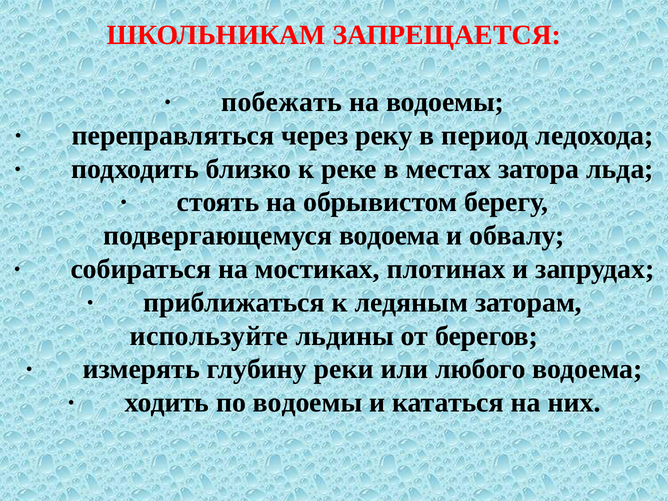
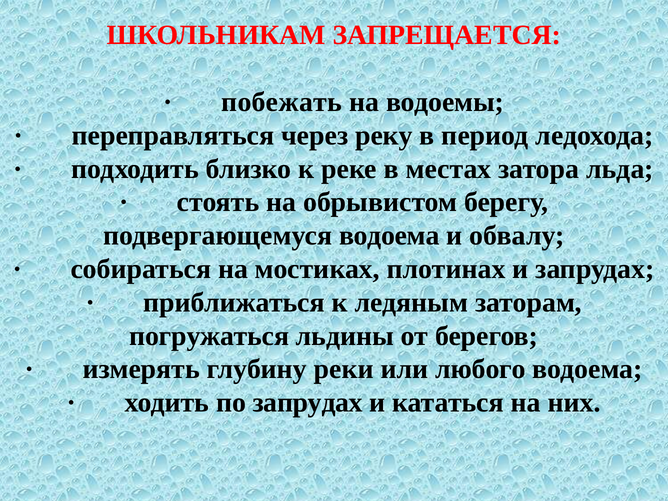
используйте: используйте -> погружаться
по водоемы: водоемы -> запрудах
